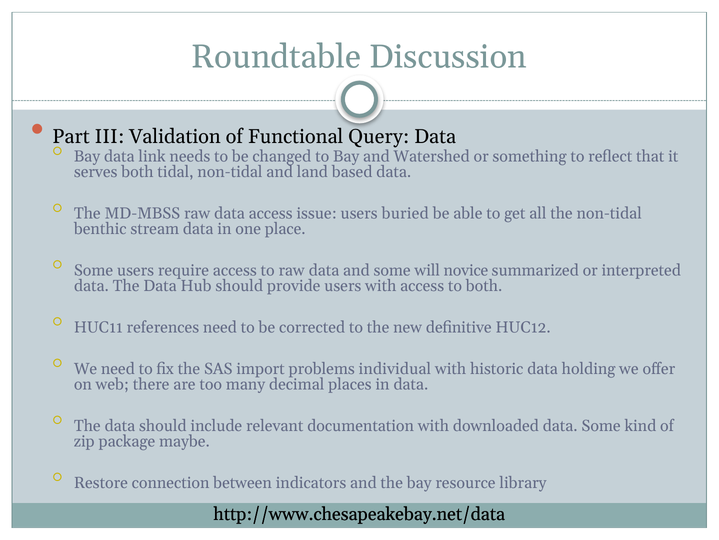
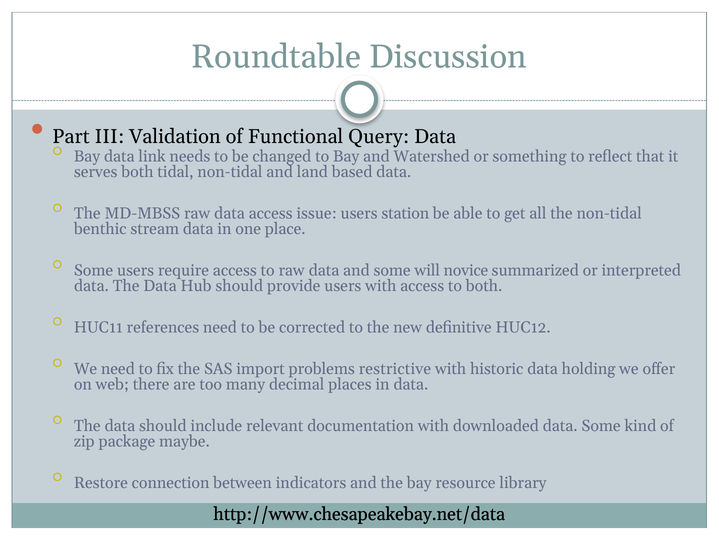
buried: buried -> station
individual: individual -> restrictive
